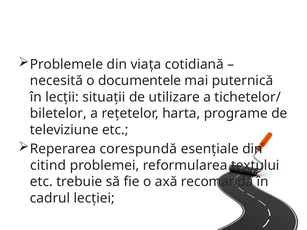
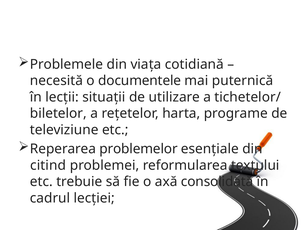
corespundă: corespundă -> problemelor
recomandă: recomandă -> consolidată
